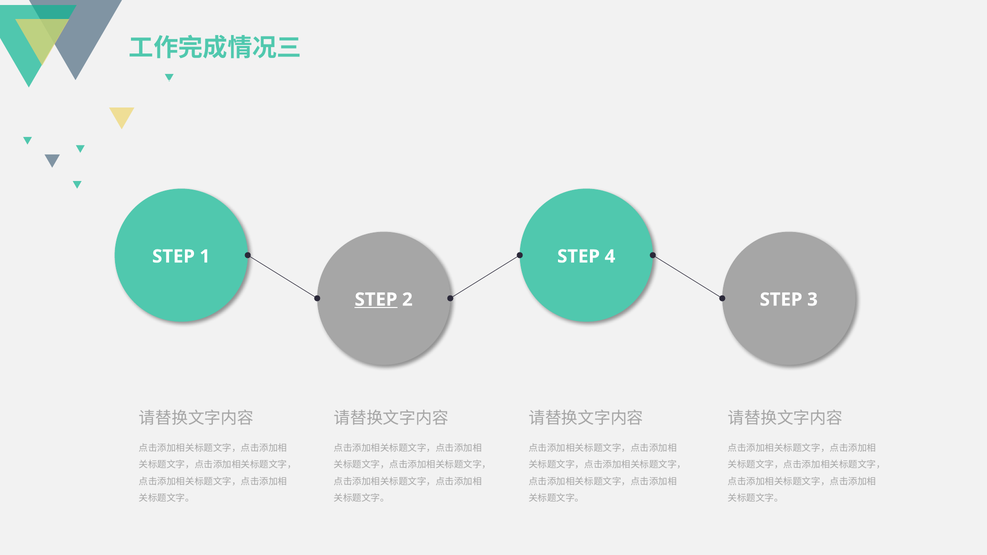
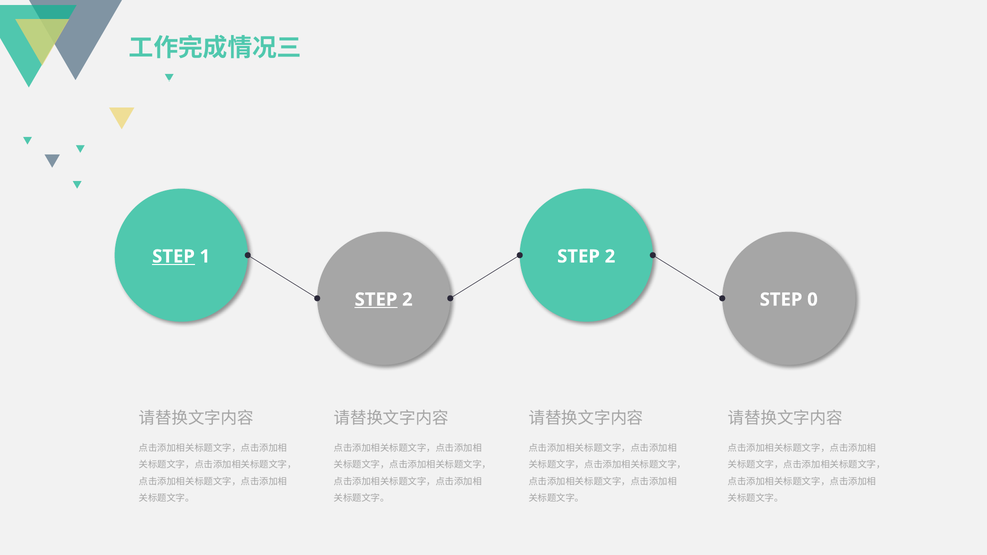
STEP at (173, 257) underline: none -> present
4 at (610, 257): 4 -> 2
3: 3 -> 0
